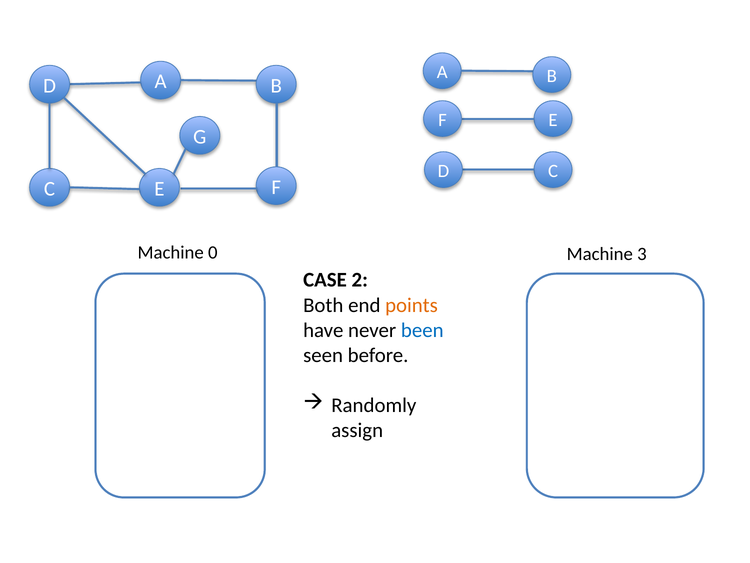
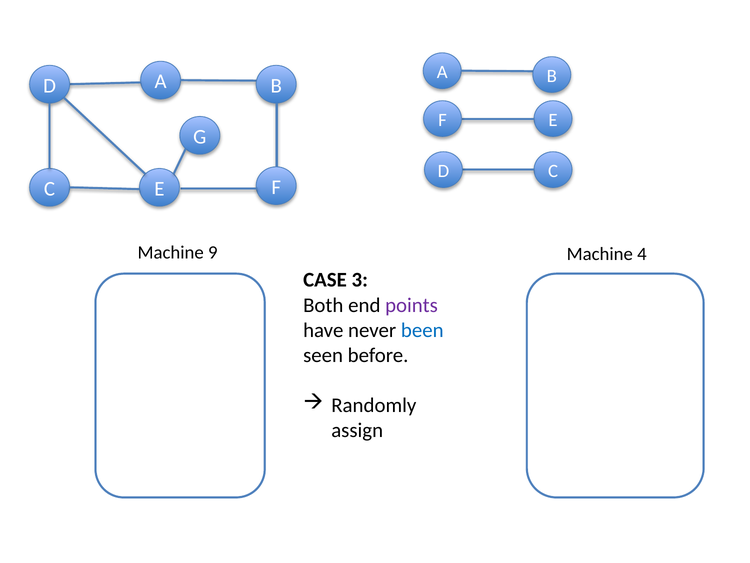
0: 0 -> 9
3: 3 -> 4
2: 2 -> 3
points colour: orange -> purple
